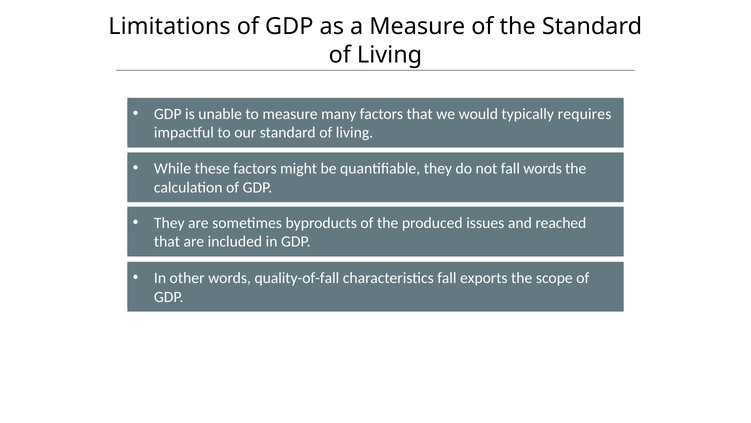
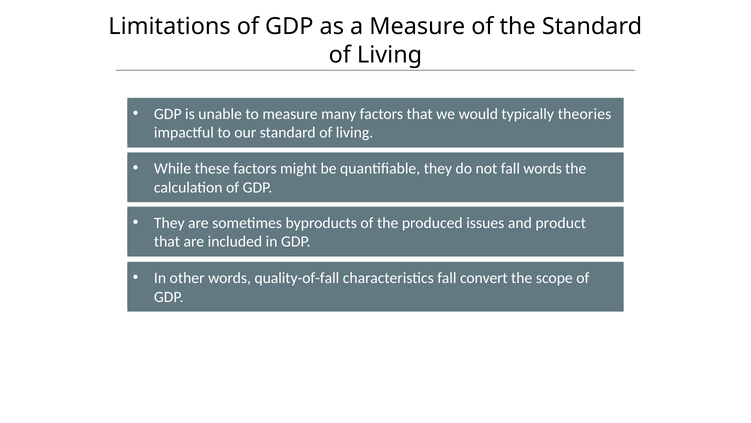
requires: requires -> theories
reached: reached -> product
exports: exports -> convert
